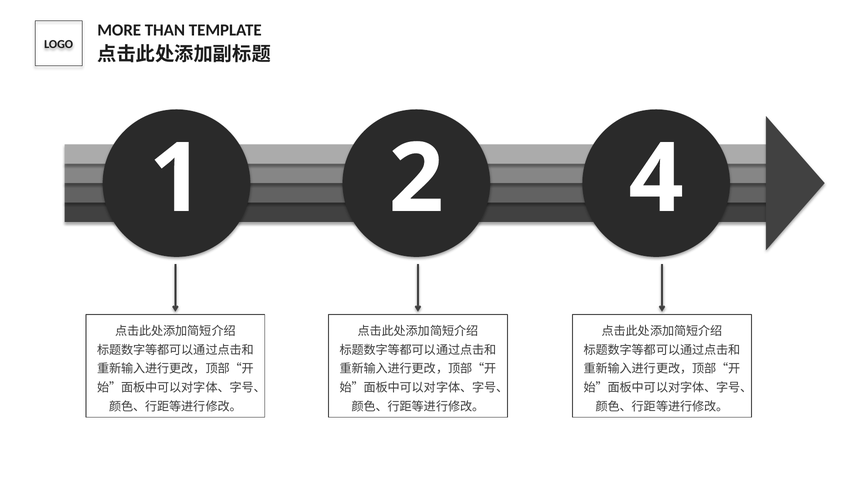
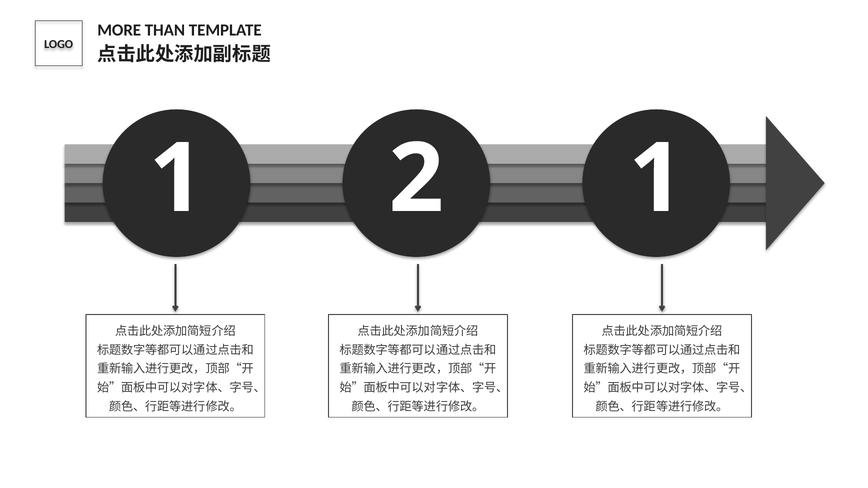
2 4: 4 -> 1
